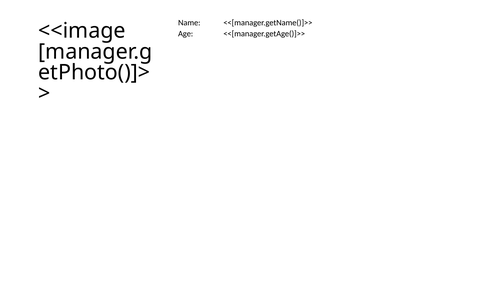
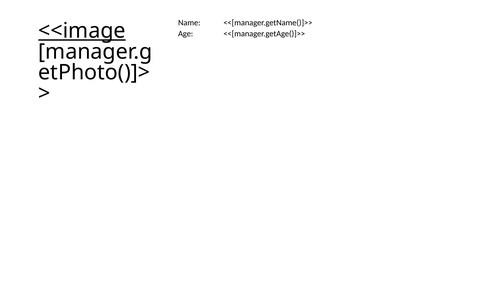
<<image underline: none -> present
